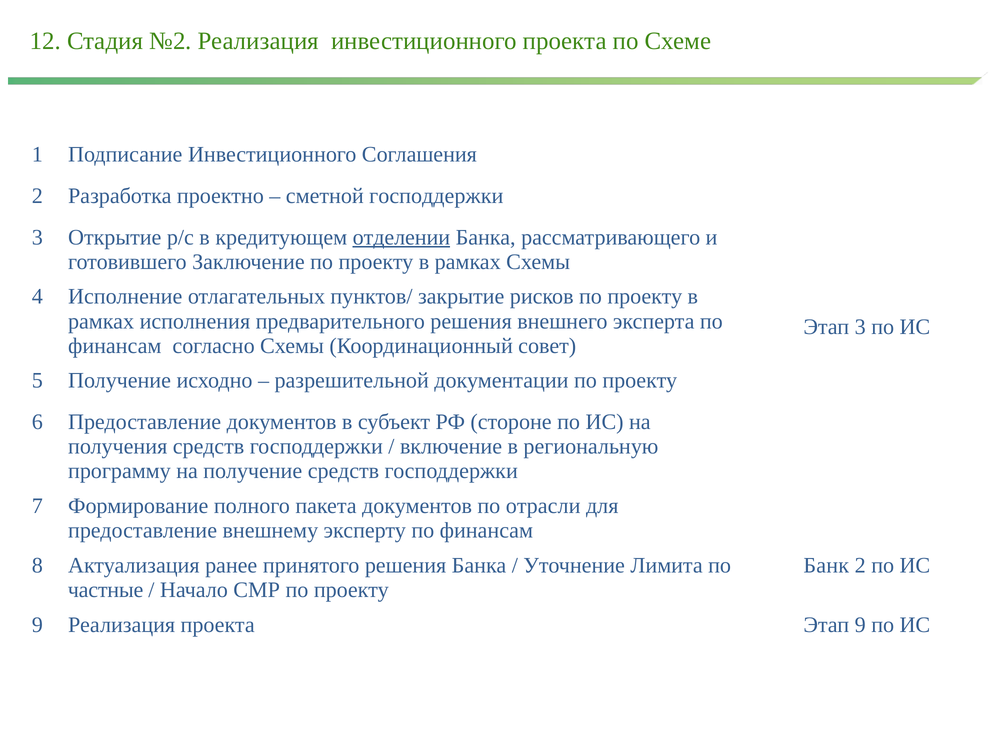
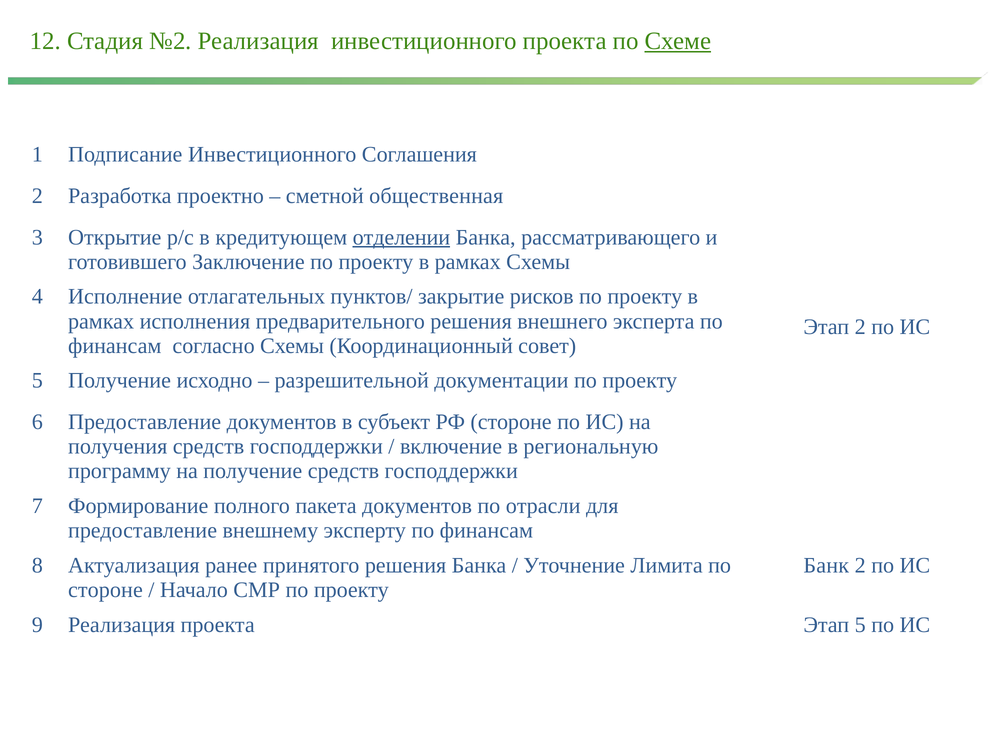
Схеме underline: none -> present
сметной господдержки: господдержки -> общественная
Этап 3: 3 -> 2
частные at (106, 590): частные -> стороне
Этап 9: 9 -> 5
